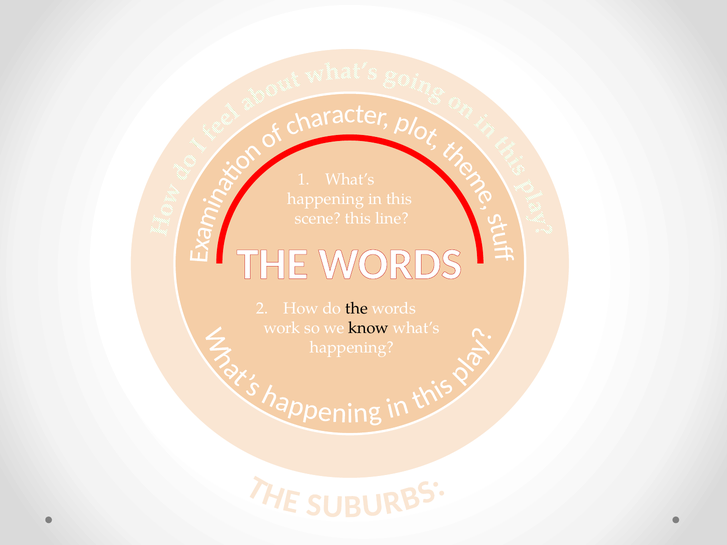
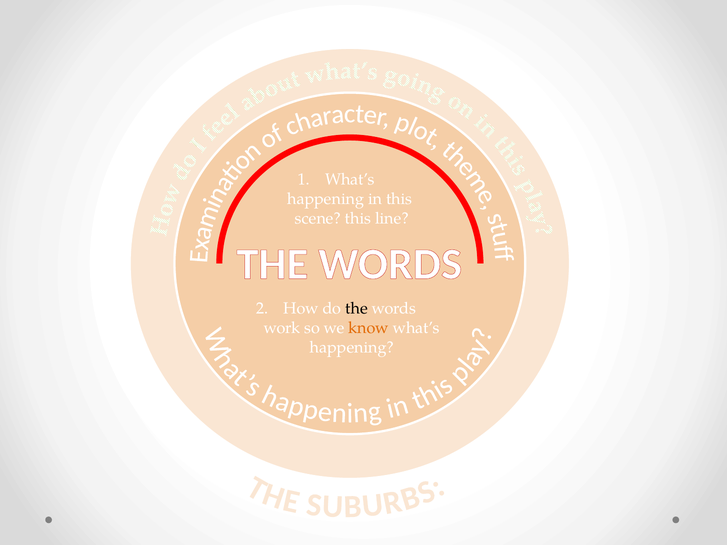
know colour: black -> orange
